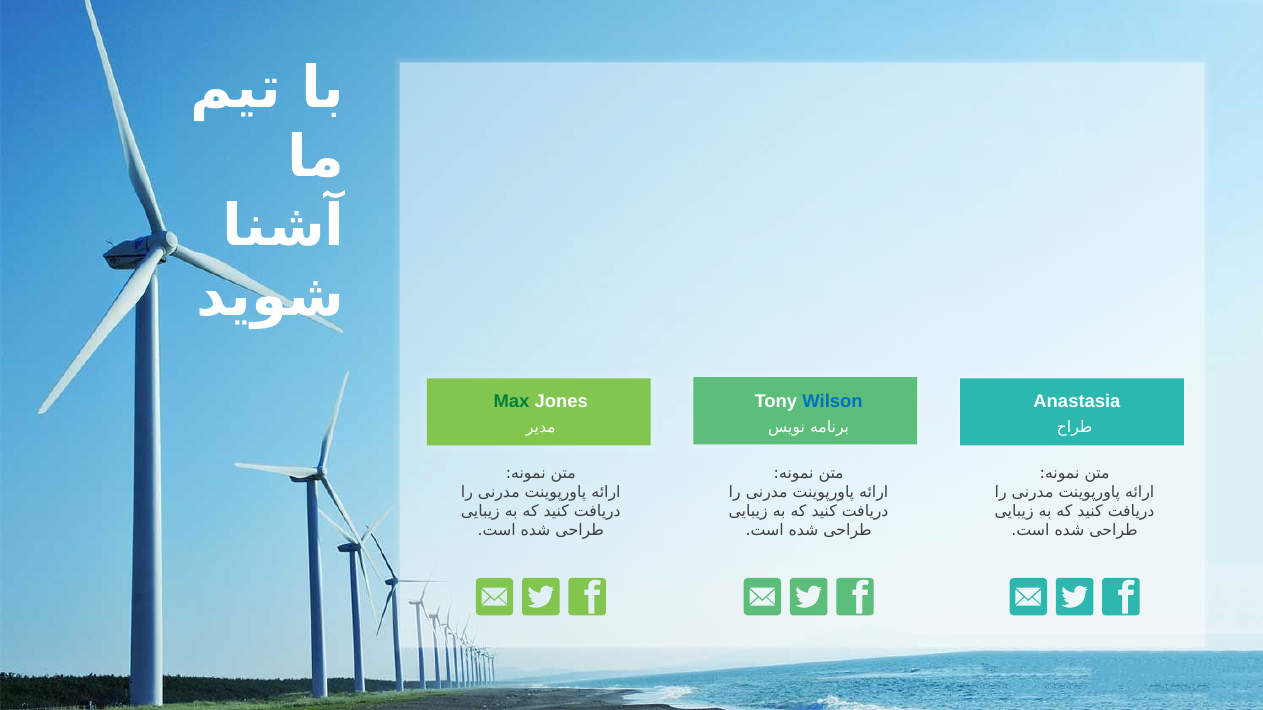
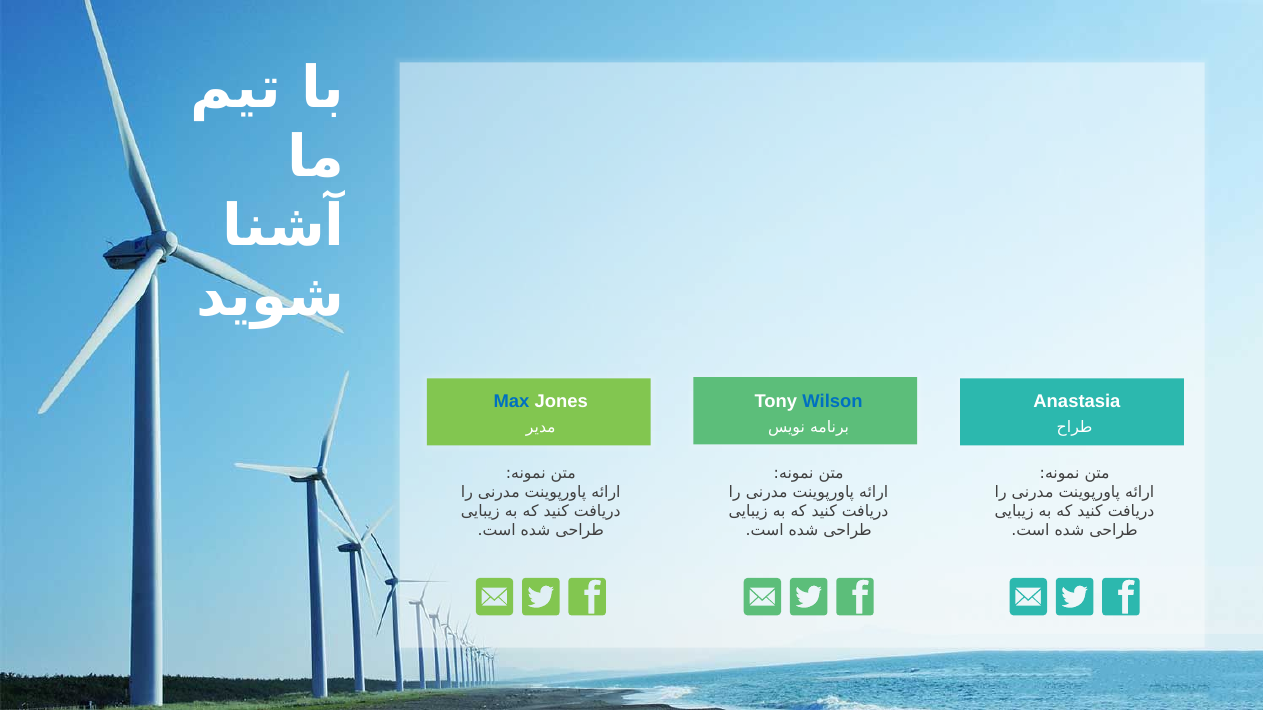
Max colour: green -> blue
